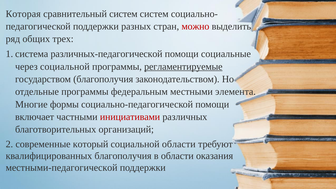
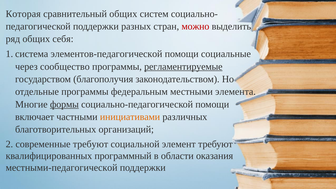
сравнительный систем: систем -> общих
трех: трех -> себя
различных-педагогической: различных-педагогической -> элементов-педагогической
через социальной: социальной -> сообщество
формы underline: none -> present
инициативами colour: red -> orange
современные который: который -> требуют
социальной области: области -> элемент
квалифицированных благополучия: благополучия -> программный
